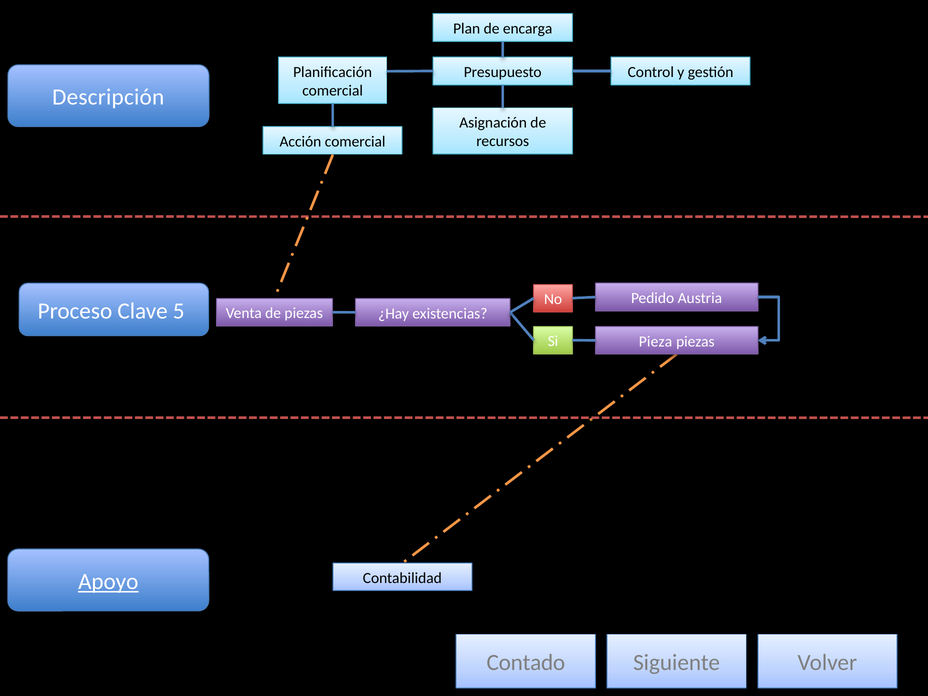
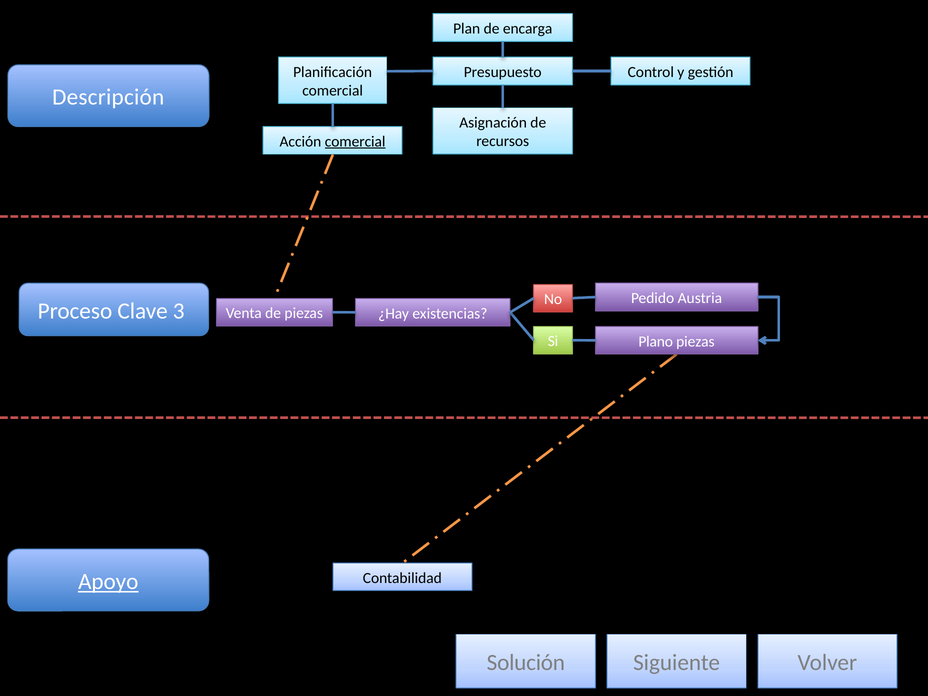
comercial at (355, 142) underline: none -> present
5: 5 -> 3
Pieza: Pieza -> Plano
Contado: Contado -> Solución
